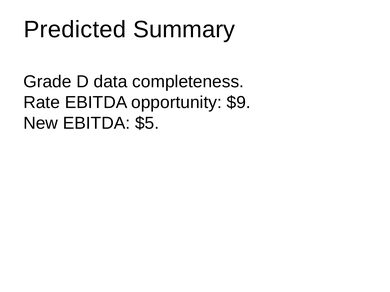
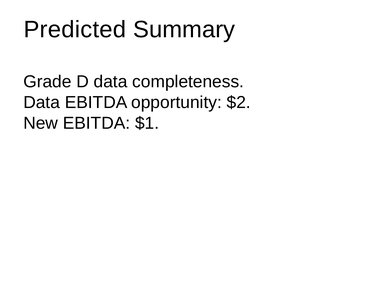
Rate at (42, 103): Rate -> Data
$9: $9 -> $2
$5: $5 -> $1
